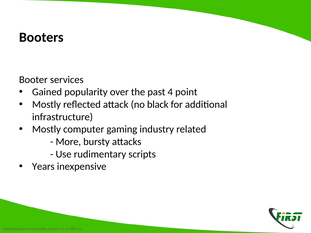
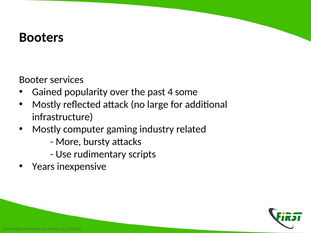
point: point -> some
black: black -> large
